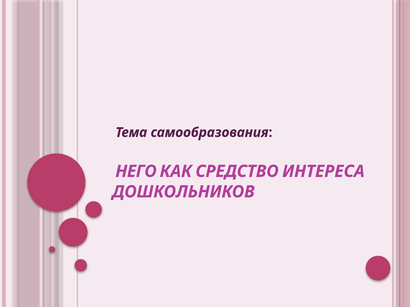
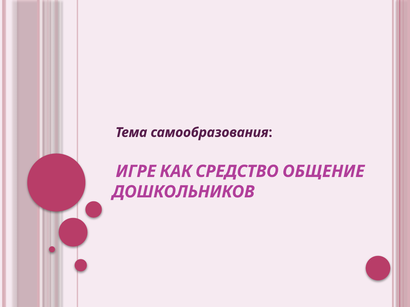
НЕГО: НЕГО -> ИГРЕ
ИНТЕРЕСА: ИНТЕРЕСА -> ОБЩЕНИЕ
